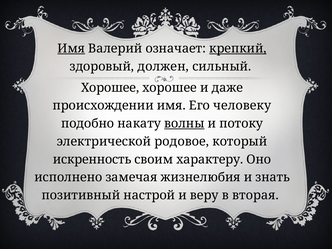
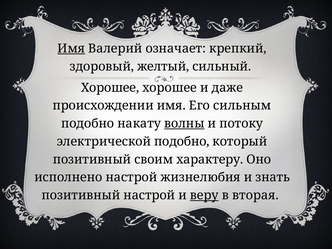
крепкий underline: present -> none
должен: должен -> желтый
человеку: человеку -> сильным
электрической родовое: родовое -> подобно
искренность at (92, 159): искренность -> позитивный
исполнено замечая: замечая -> настрой
веру underline: none -> present
